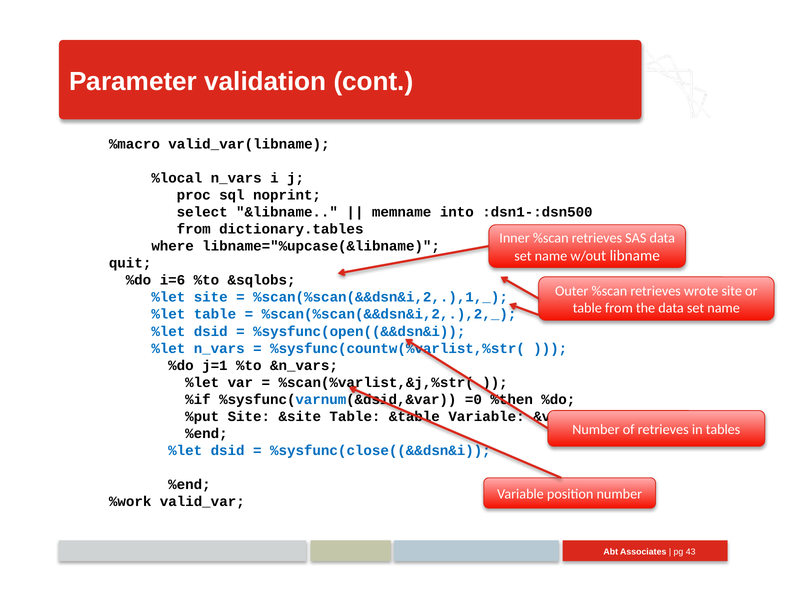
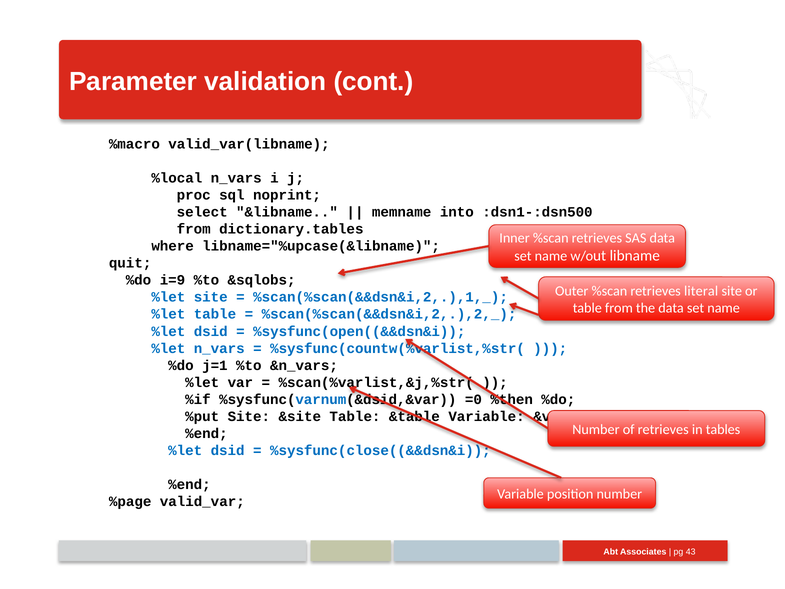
i=6: i=6 -> i=9
wrote: wrote -> literal
%work: %work -> %page
